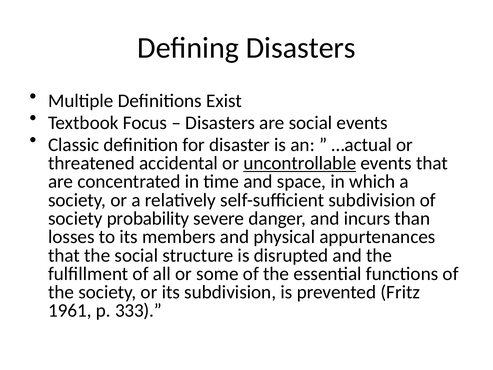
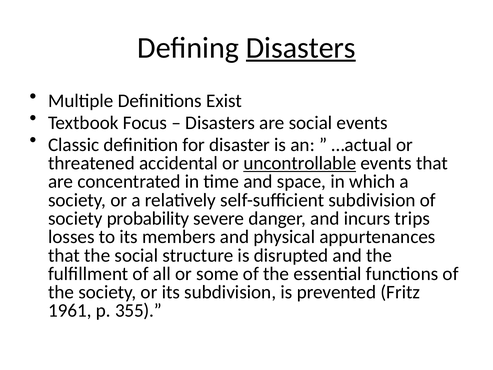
Disasters at (301, 48) underline: none -> present
than: than -> trips
333: 333 -> 355
